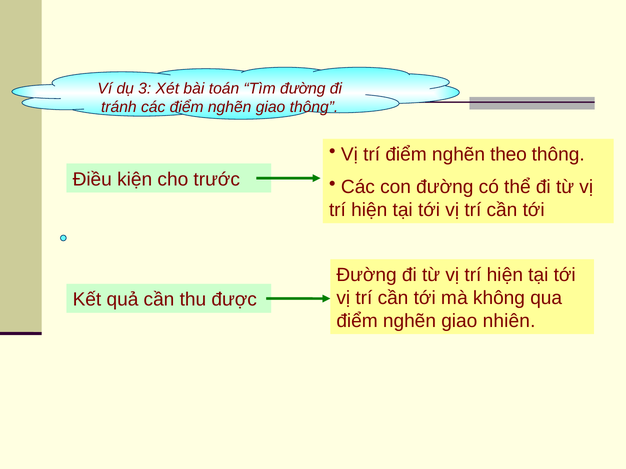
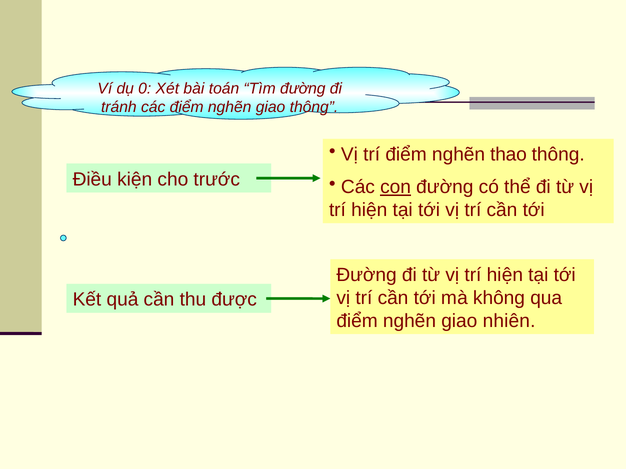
3: 3 -> 0
theo: theo -> thao
con underline: none -> present
